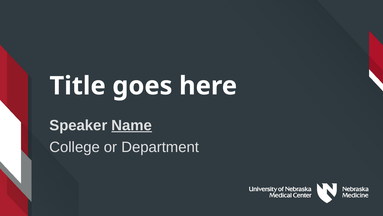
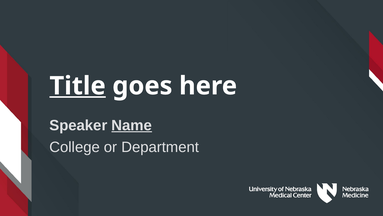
Title underline: none -> present
